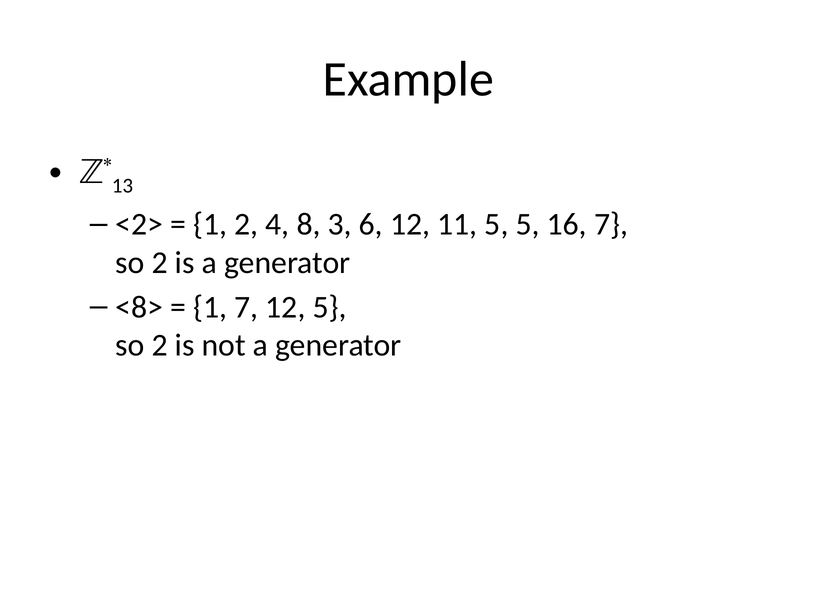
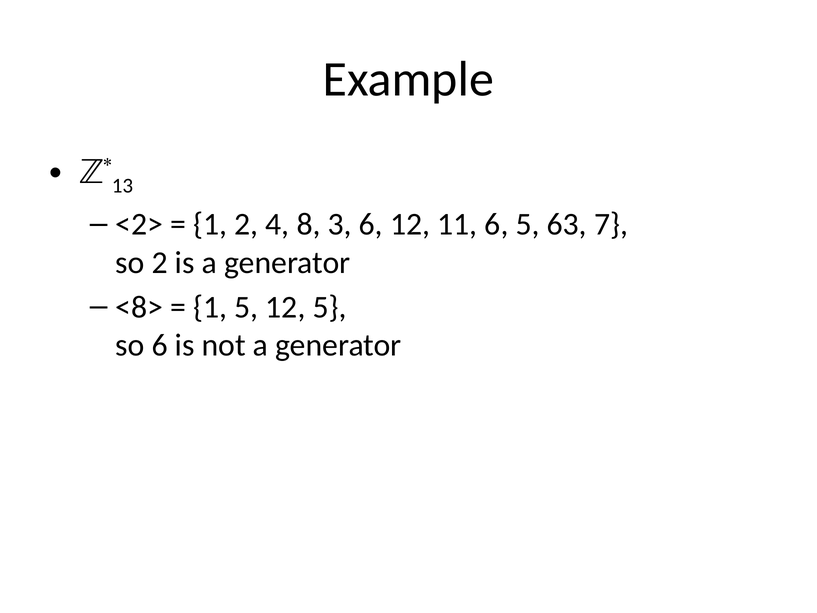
11 5: 5 -> 6
16: 16 -> 63
1 7: 7 -> 5
2 at (160, 345): 2 -> 6
